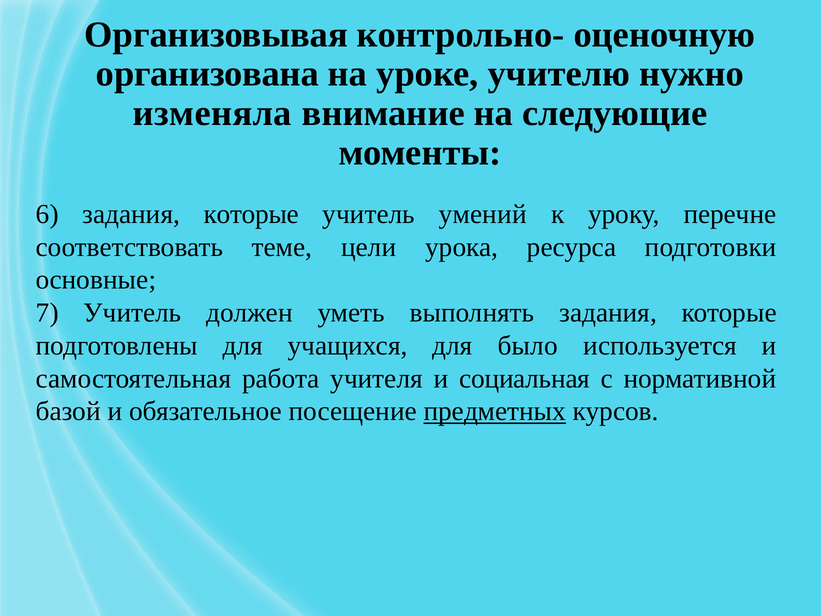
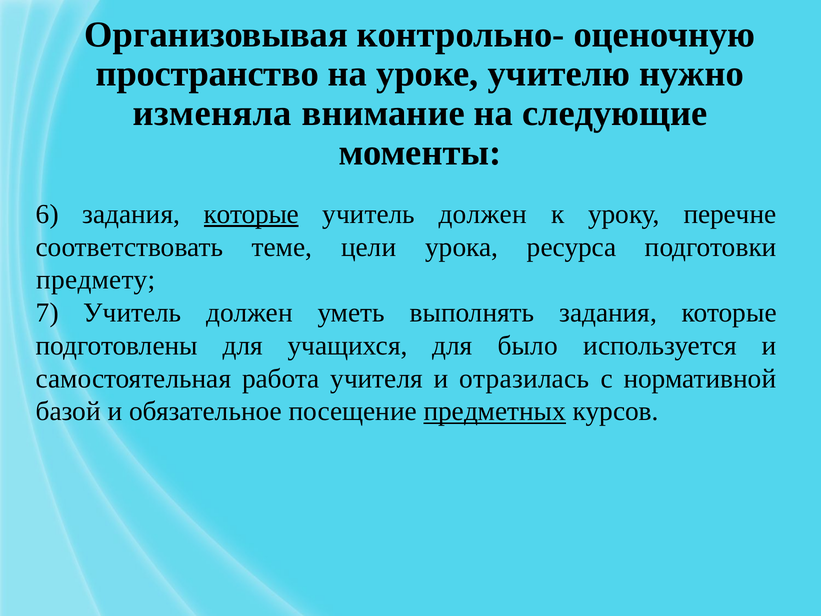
организована: организована -> пространство
которые at (251, 214) underline: none -> present
умений at (483, 214): умений -> должен
основные: основные -> предмету
социальная: социальная -> отразилась
